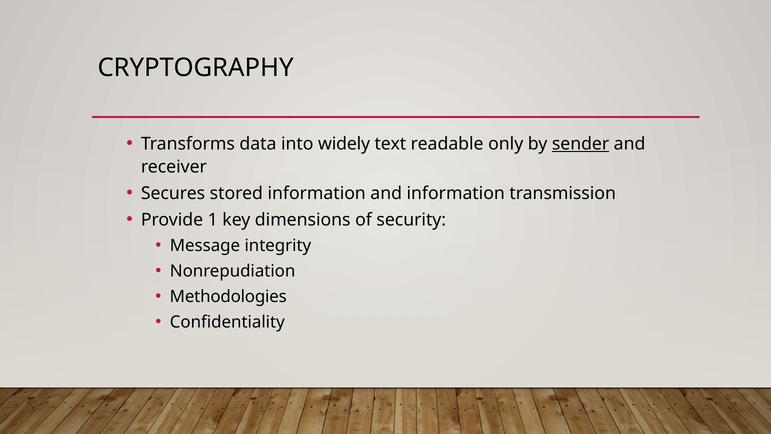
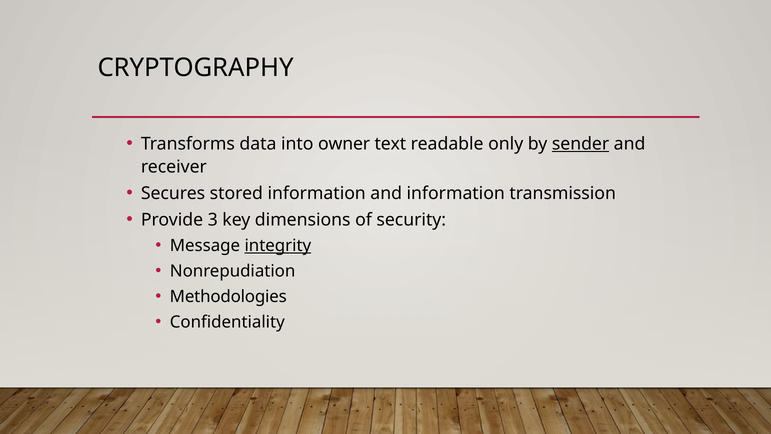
widely: widely -> owner
1: 1 -> 3
integrity underline: none -> present
